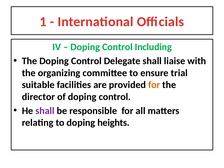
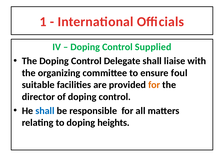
Including: Including -> Supplied
trial: trial -> foul
shall at (45, 111) colour: purple -> blue
